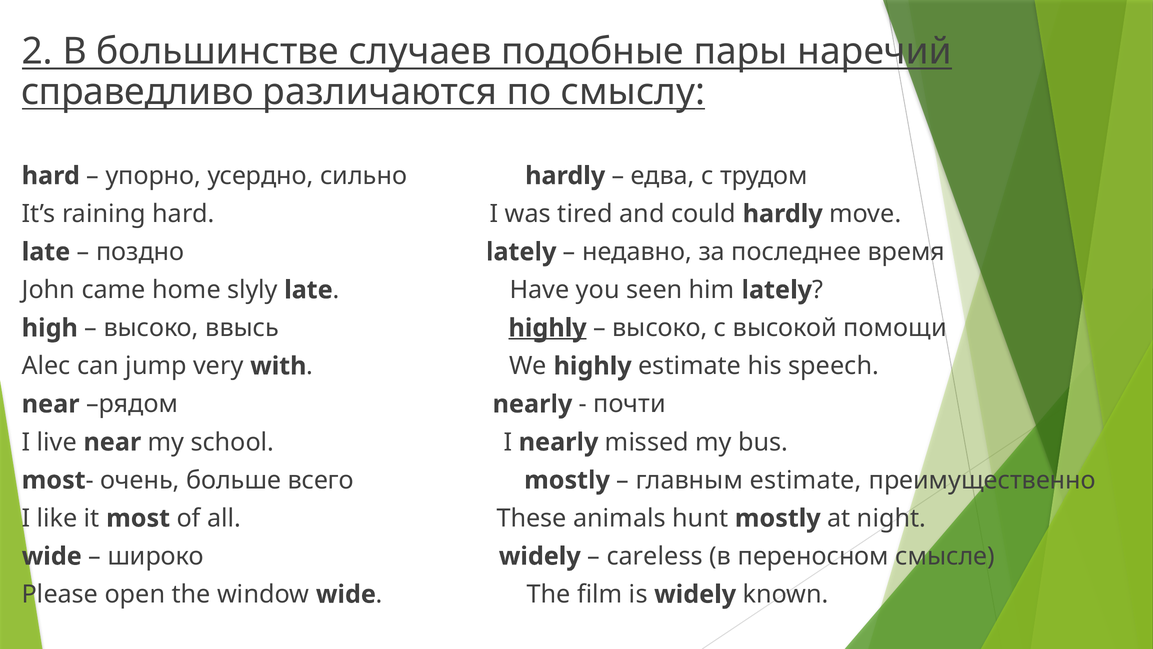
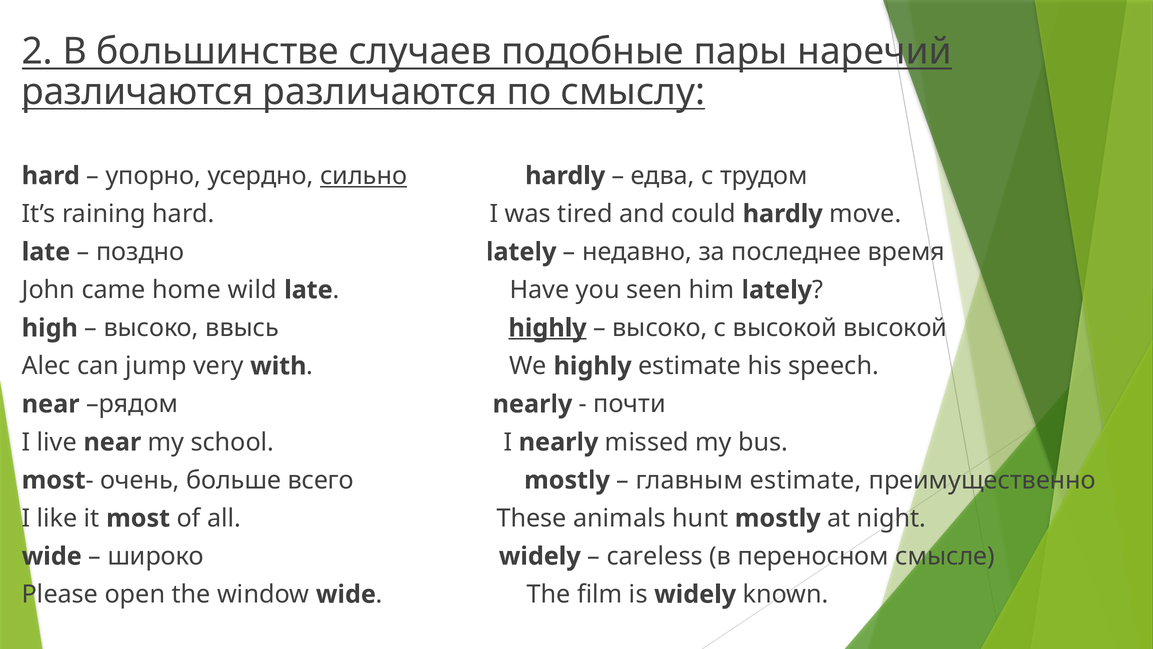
справедливо at (137, 92): справедливо -> различаются
сильно underline: none -> present
slyly: slyly -> wild
высокой помощи: помощи -> высокой
